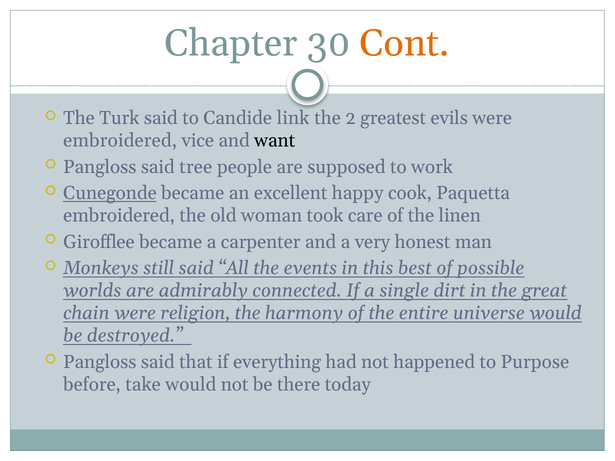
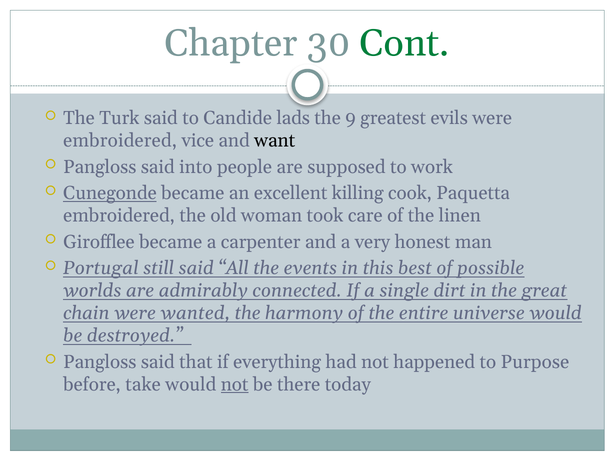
Cont colour: orange -> green
link: link -> lads
2: 2 -> 9
tree: tree -> into
happy: happy -> killing
Monkeys: Monkeys -> Portugal
religion: religion -> wanted
not at (235, 385) underline: none -> present
